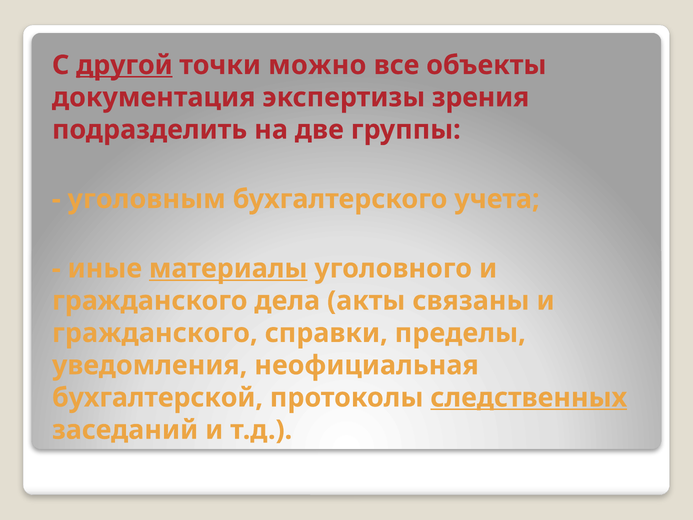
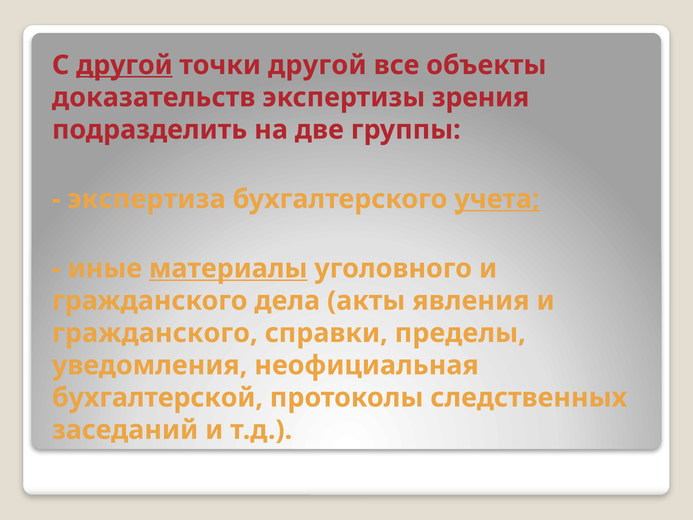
точки можно: можно -> другой
документация: документация -> доказательств
уголовным: уголовным -> экспертиза
учета underline: none -> present
связаны: связаны -> явления
следственных underline: present -> none
